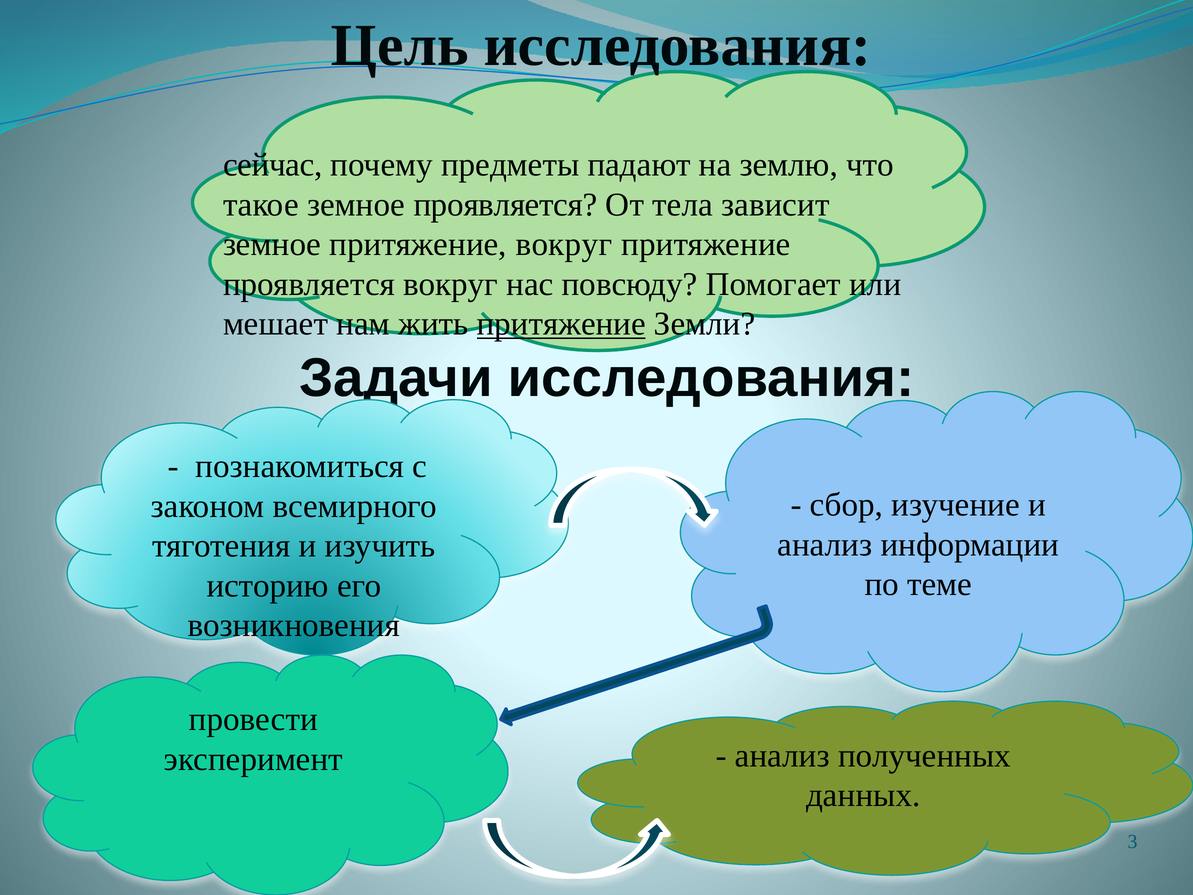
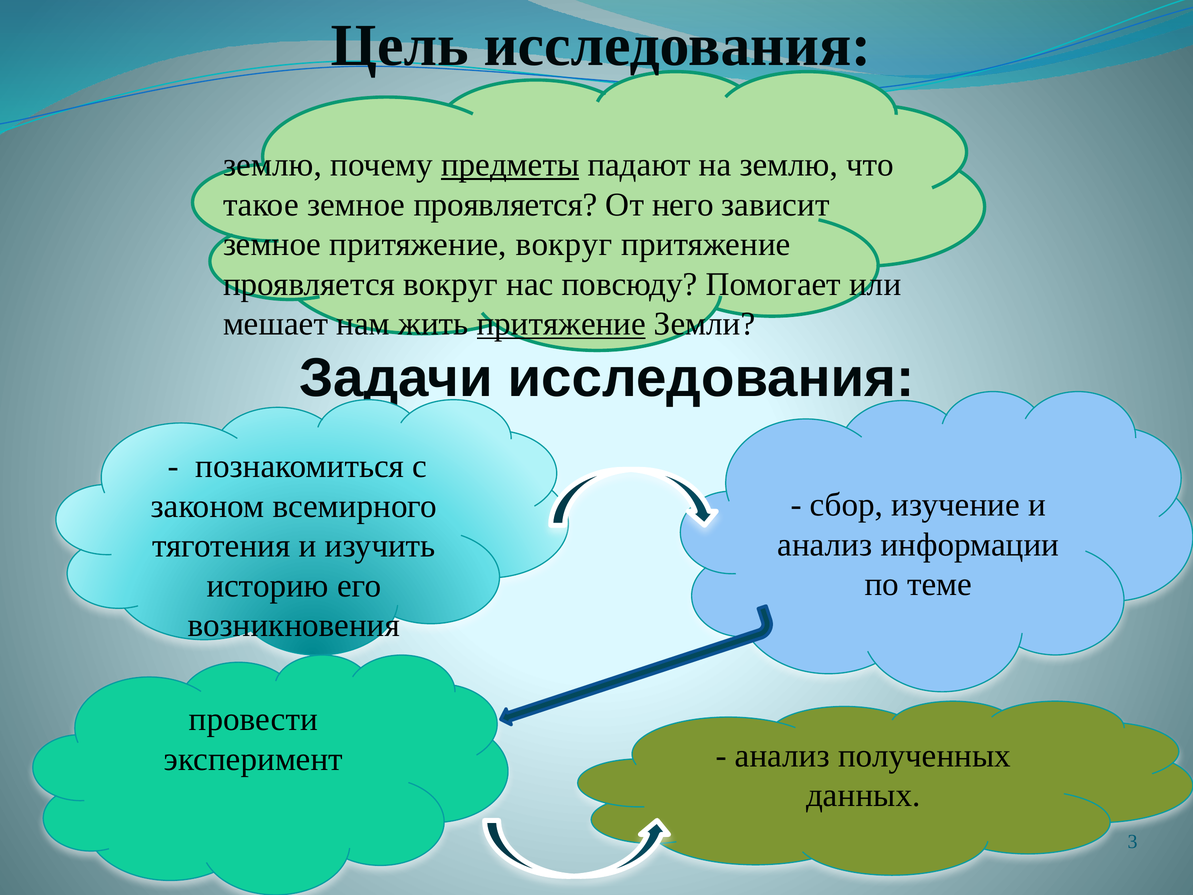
сейчас at (273, 165): сейчас -> землю
предметы underline: none -> present
тела: тела -> него
